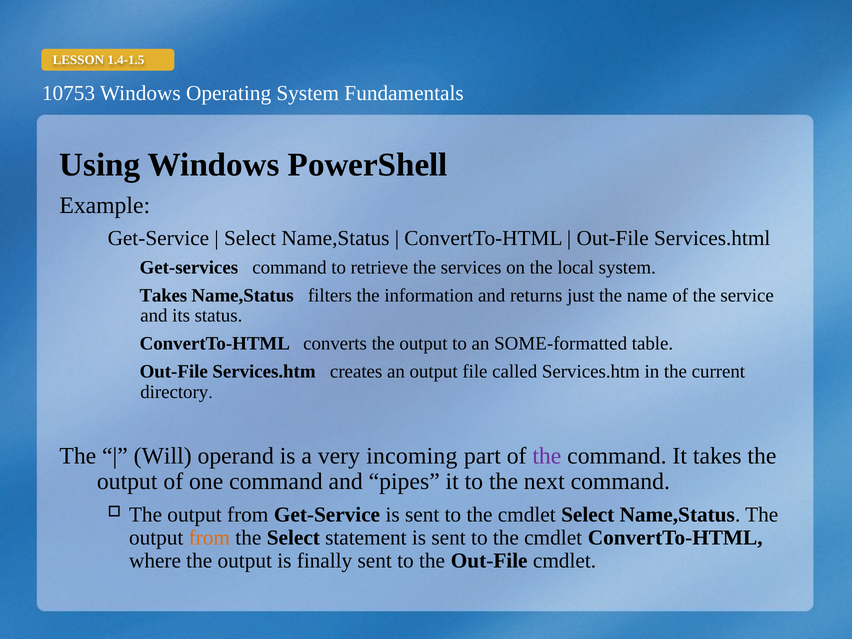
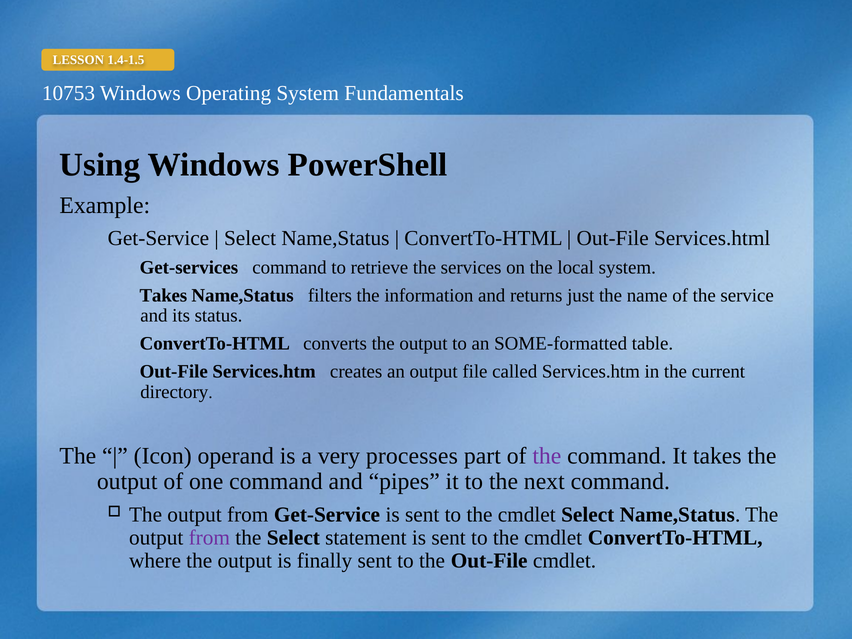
Will: Will -> Icon
incoming: incoming -> processes
from at (209, 538) colour: orange -> purple
